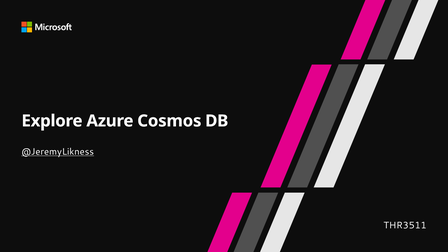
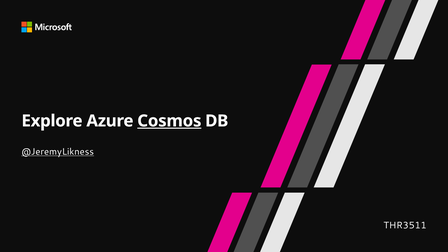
Cosmos underline: none -> present
